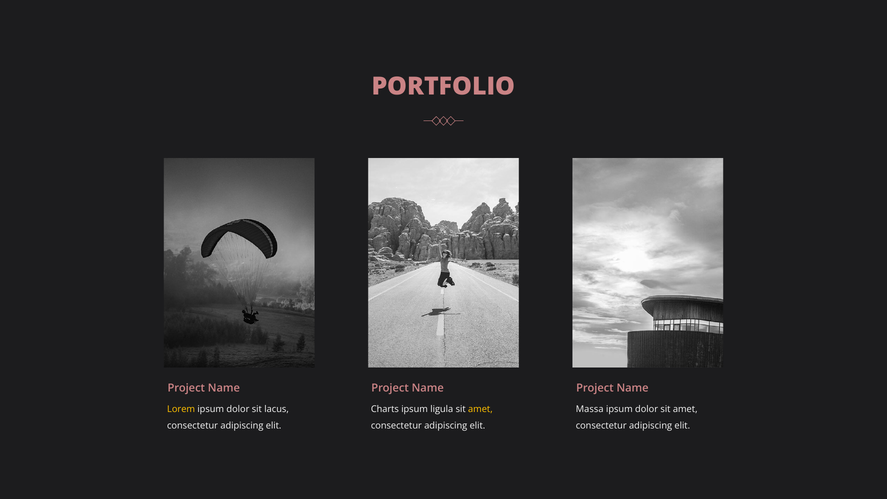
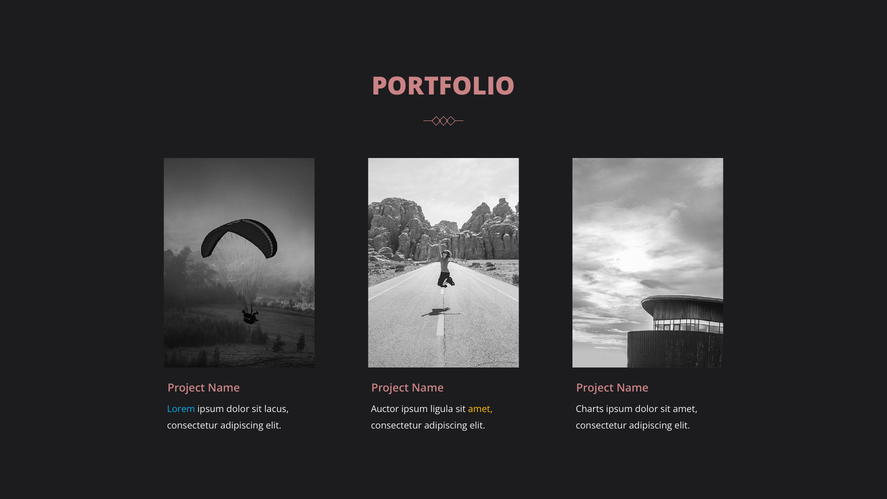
Lorem colour: yellow -> light blue
Charts: Charts -> Auctor
Massa: Massa -> Charts
